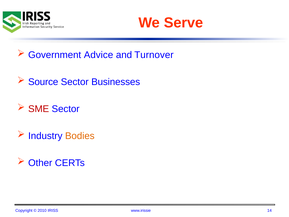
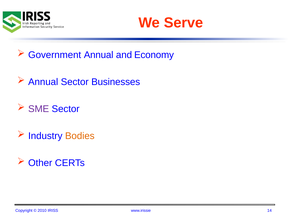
Government Advice: Advice -> Annual
Turnover: Turnover -> Economy
Source at (43, 82): Source -> Annual
SME colour: red -> purple
